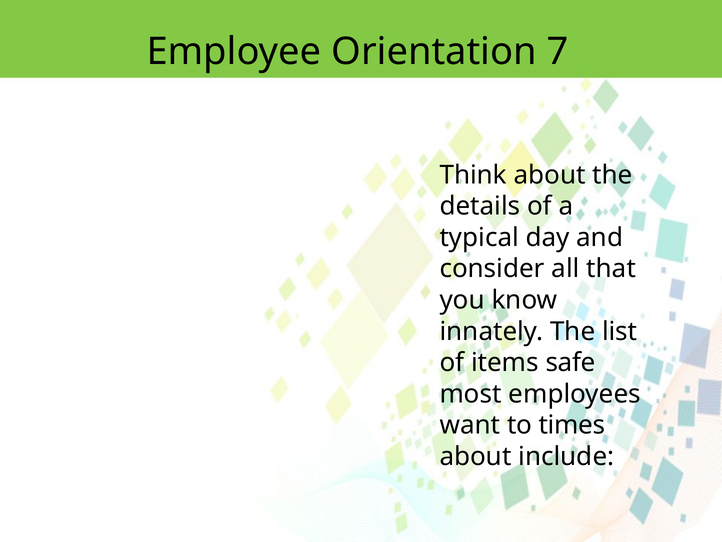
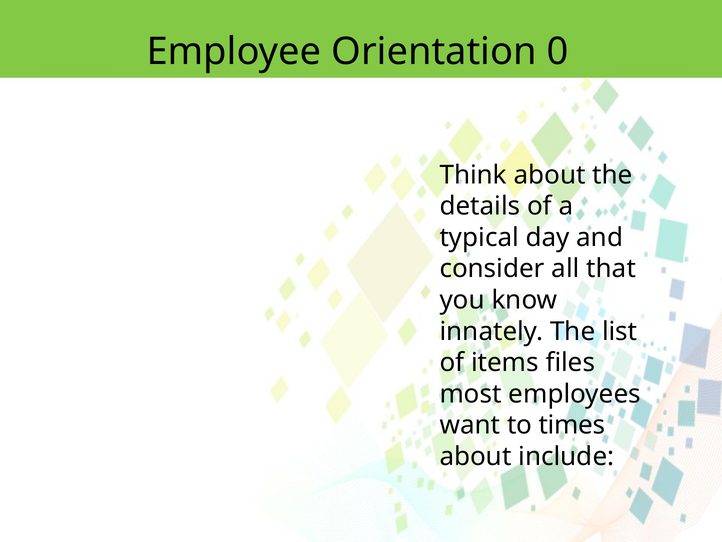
7: 7 -> 0
safe: safe -> files
